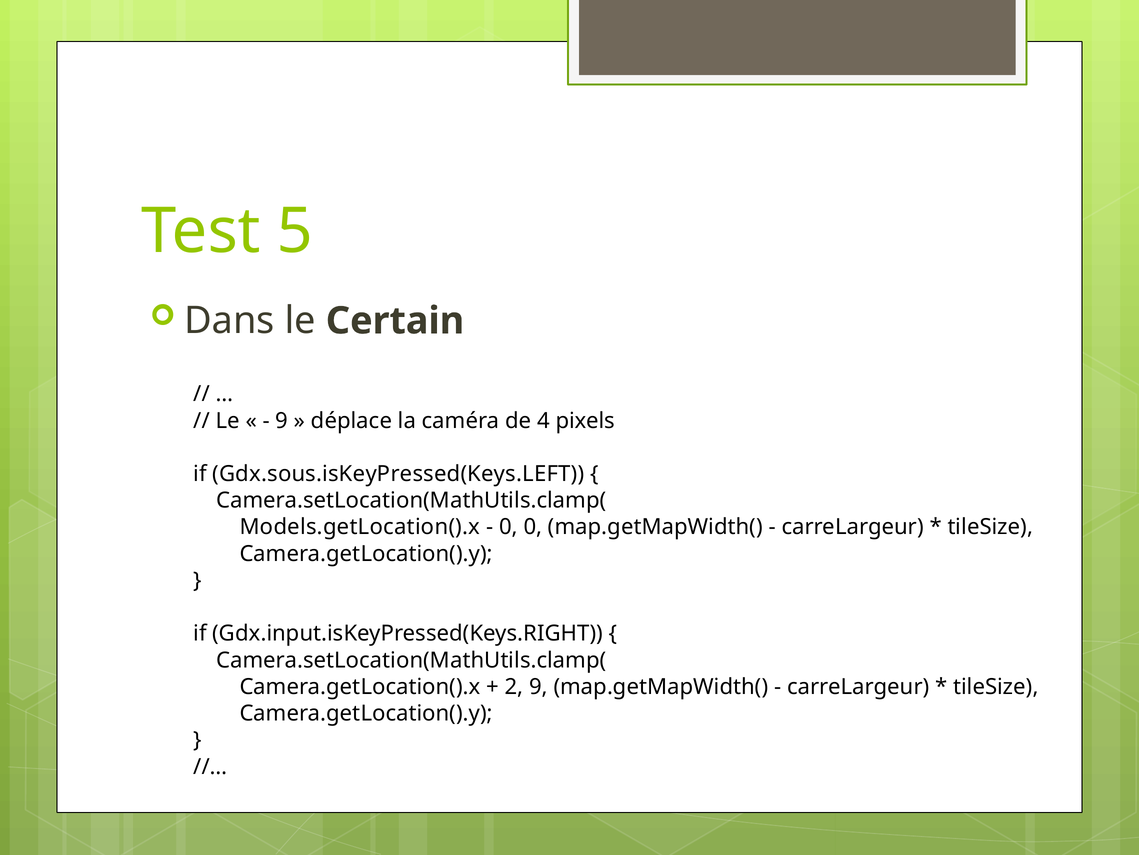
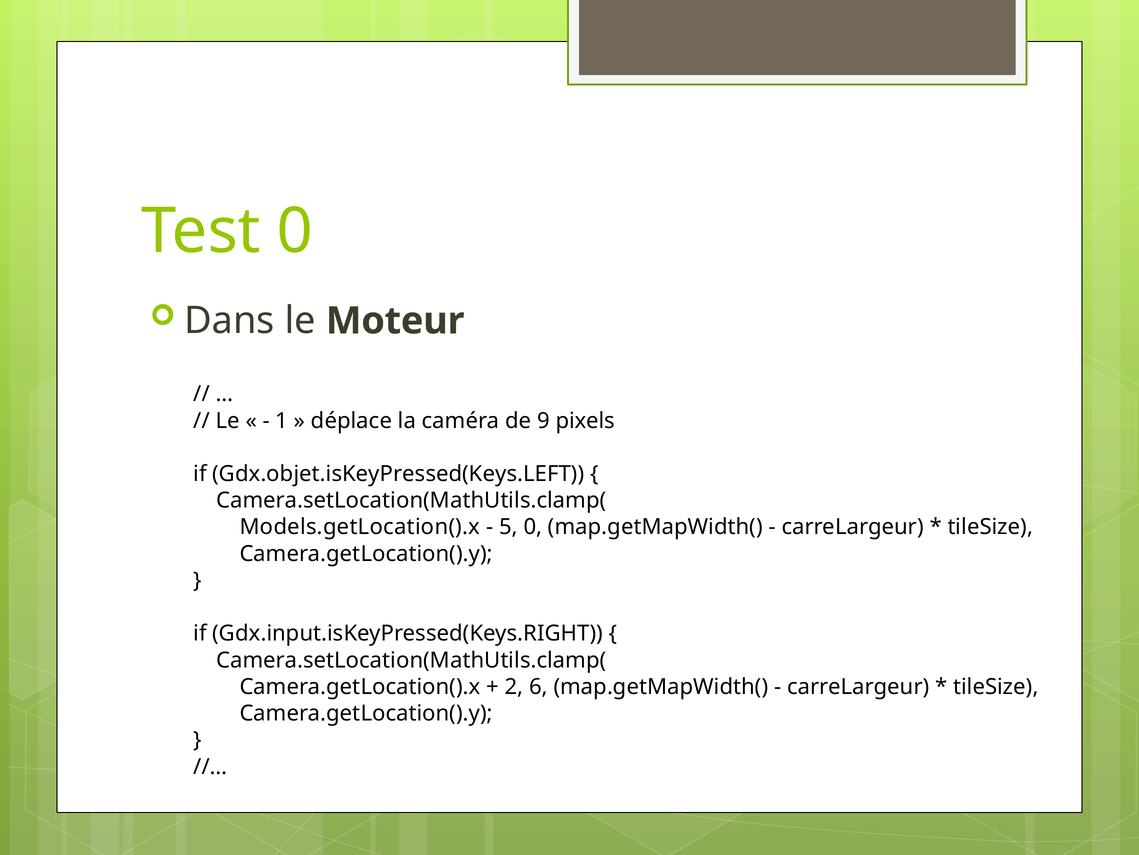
Test 5: 5 -> 0
Certain: Certain -> Moteur
9 at (282, 420): 9 -> 1
4: 4 -> 9
Gdx.sous.isKeyPressed(Keys.LEFT: Gdx.sous.isKeyPressed(Keys.LEFT -> Gdx.objet.isKeyPressed(Keys.LEFT
0 at (508, 527): 0 -> 5
2 9: 9 -> 6
